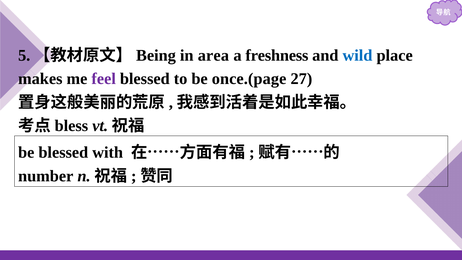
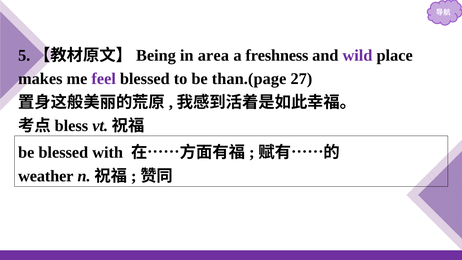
wild colour: blue -> purple
once.(page: once.(page -> than.(page
number: number -> weather
